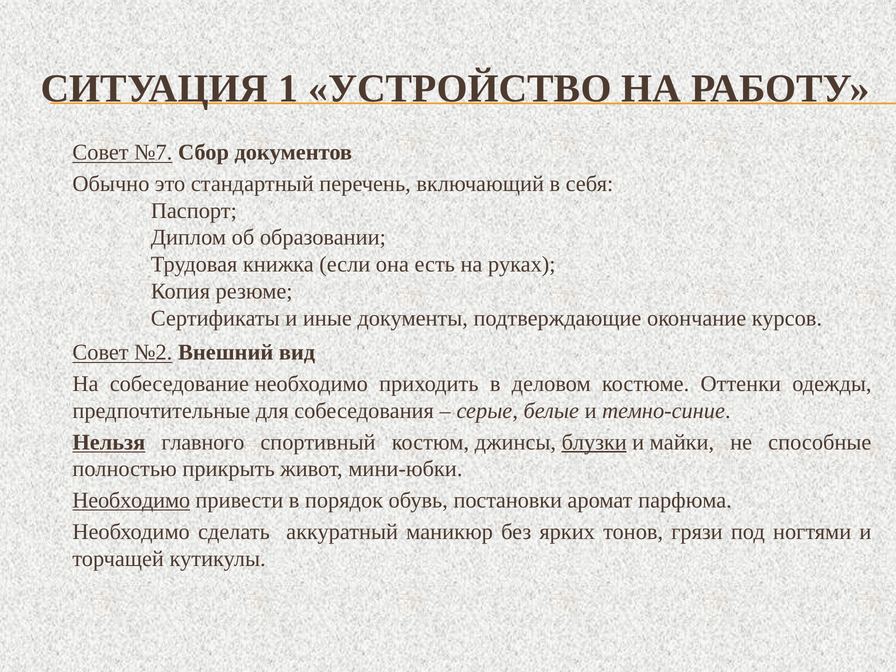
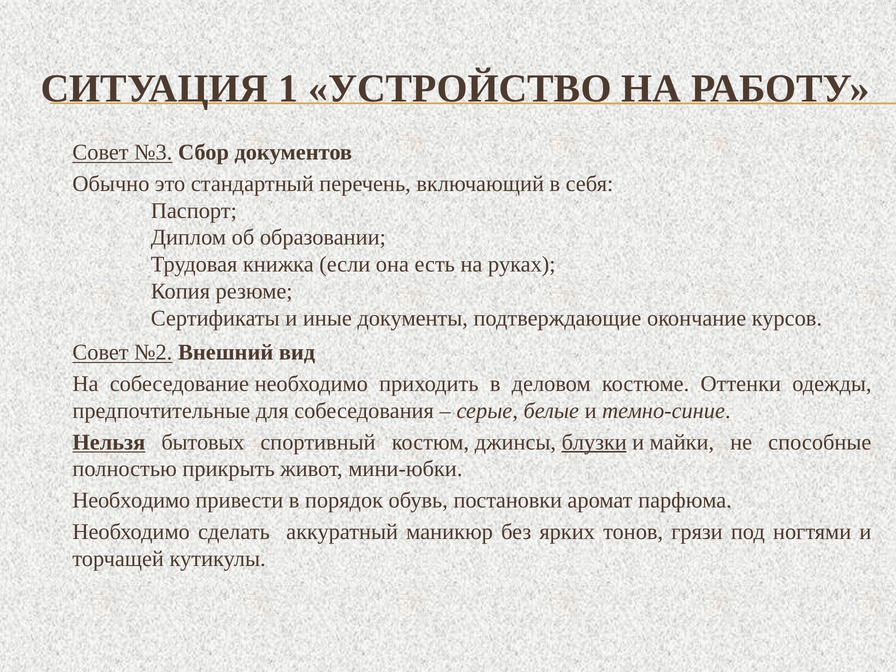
№7: №7 -> №3
главного: главного -> бытовых
Необходимо at (131, 500) underline: present -> none
